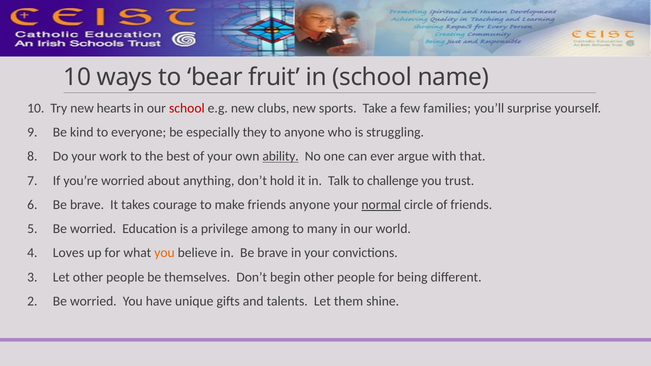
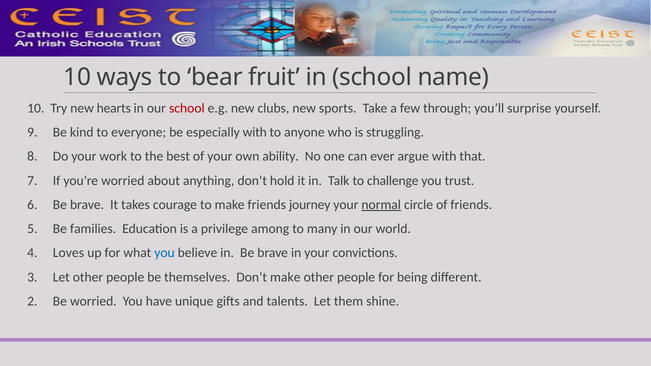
families: families -> through
especially they: they -> with
ability underline: present -> none
friends anyone: anyone -> journey
5 Be worried: worried -> families
you at (164, 253) colour: orange -> blue
Don’t begin: begin -> make
